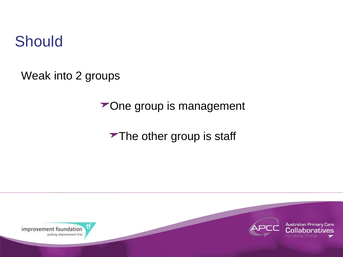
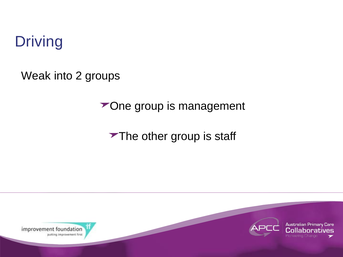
Should: Should -> Driving
